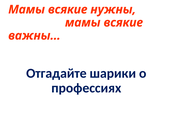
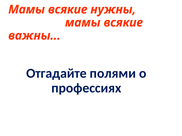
шарики: шарики -> полями
